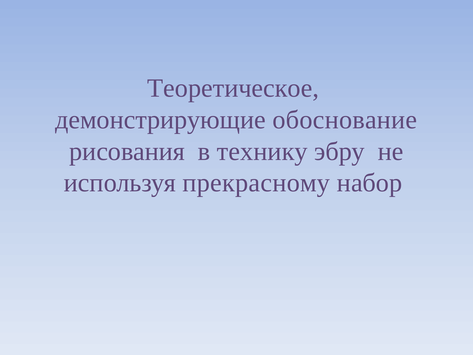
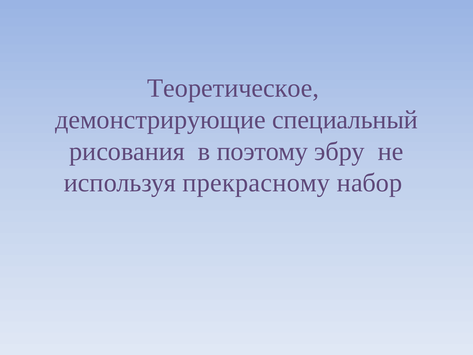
обоснование: обоснование -> специальный
технику: технику -> поэтому
